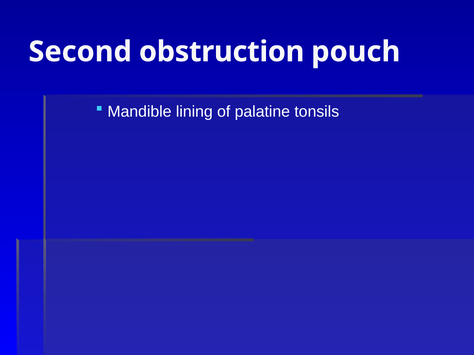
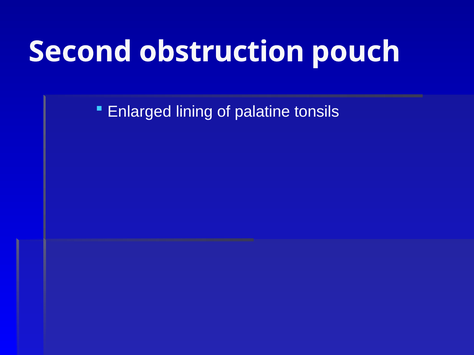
Mandible: Mandible -> Enlarged
